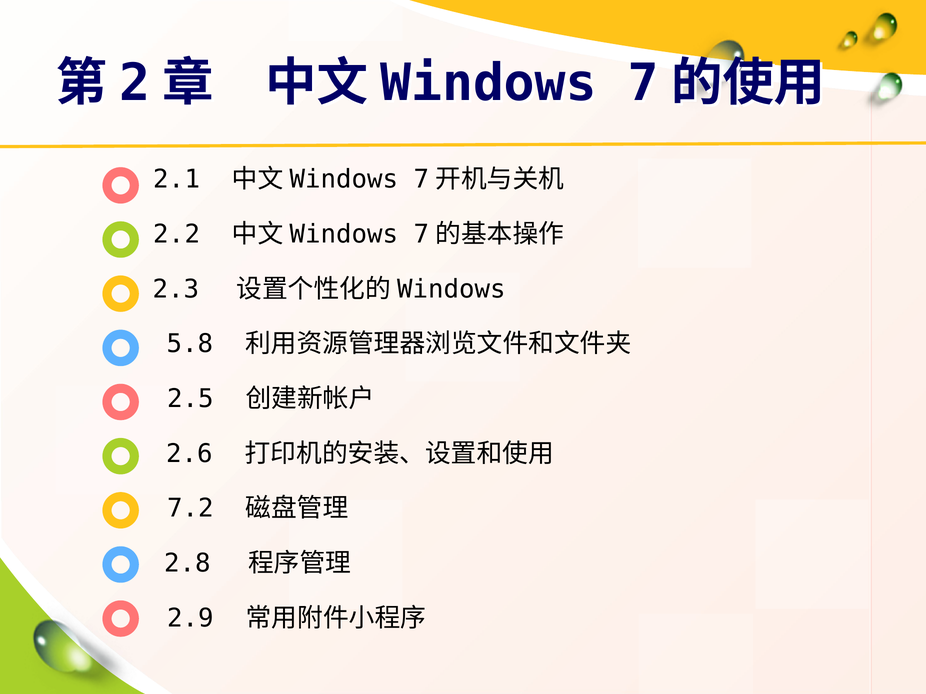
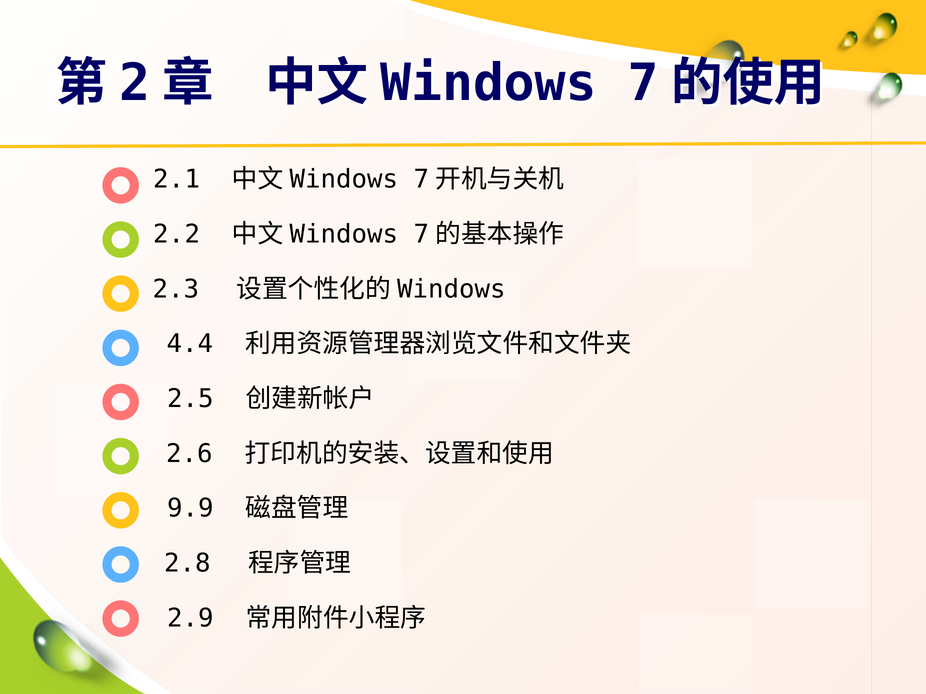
5.8: 5.8 -> 4.4
7.2: 7.2 -> 9.9
